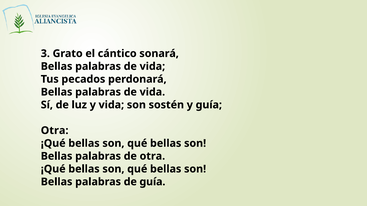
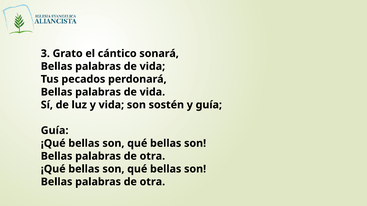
Otra at (55, 131): Otra -> Guía
guía at (152, 182): guía -> otra
